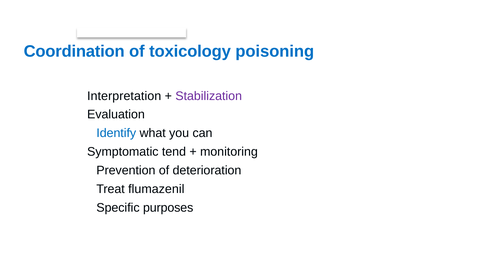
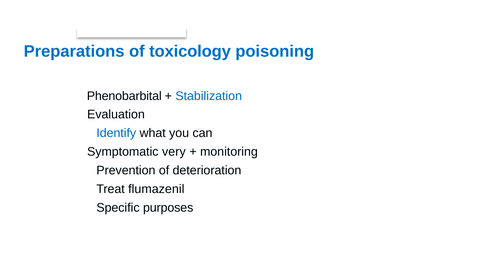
Coordination: Coordination -> Preparations
Interpretation: Interpretation -> Phenobarbital
Stabilization colour: purple -> blue
tend: tend -> very
